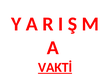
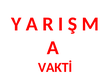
VAKTİ underline: present -> none
